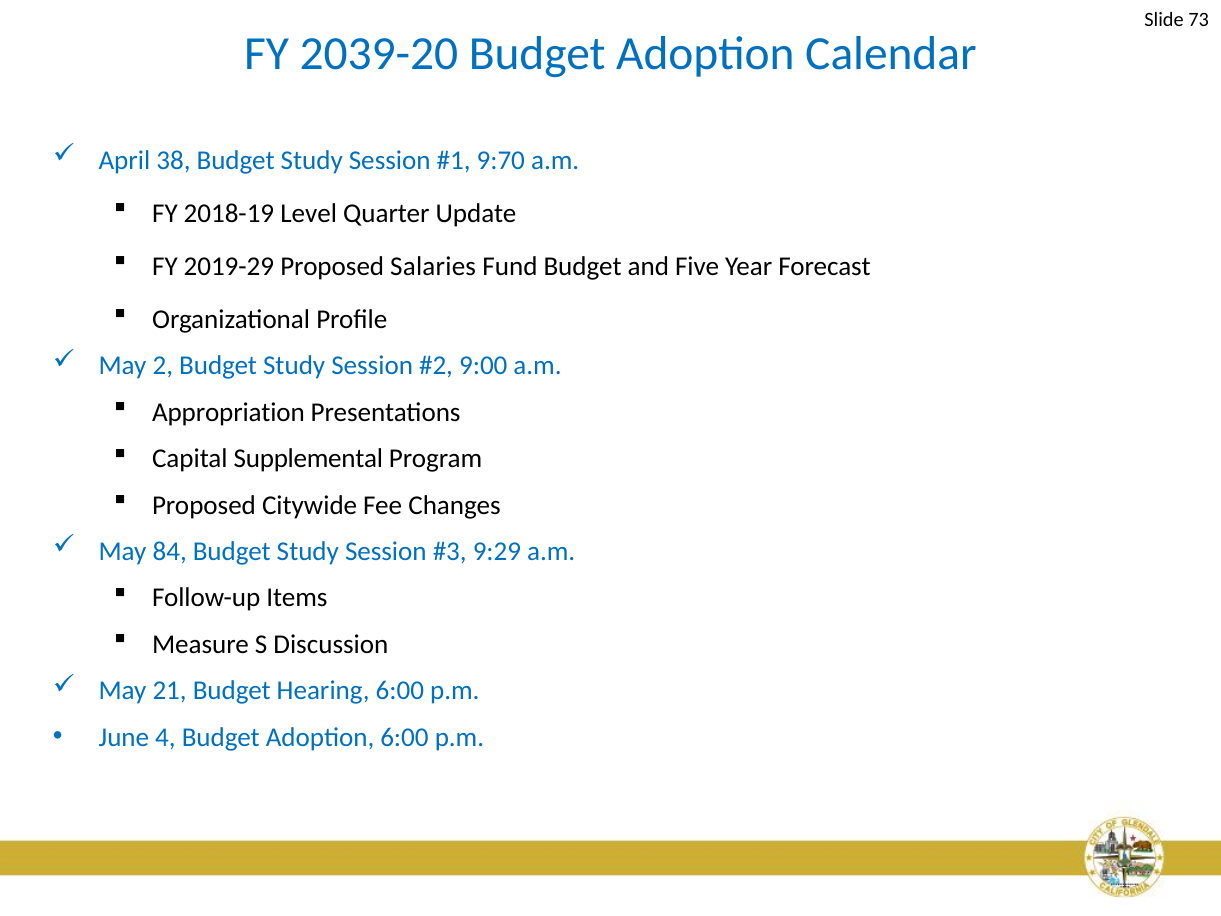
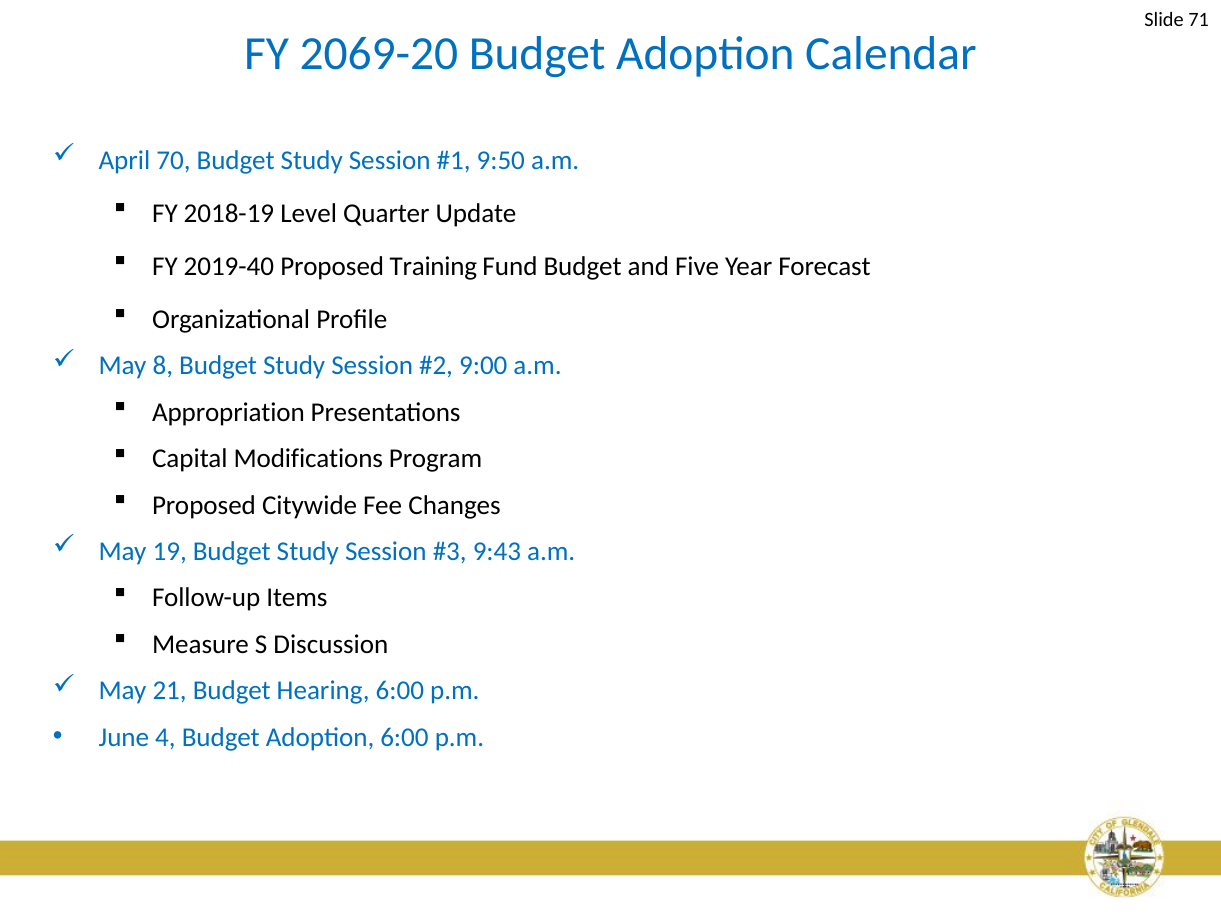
73: 73 -> 71
2039-20: 2039-20 -> 2069-20
38: 38 -> 70
9:70: 9:70 -> 9:50
2019-29: 2019-29 -> 2019-40
Salaries: Salaries -> Training
2: 2 -> 8
Supplemental: Supplemental -> Modifications
84: 84 -> 19
9:29: 9:29 -> 9:43
